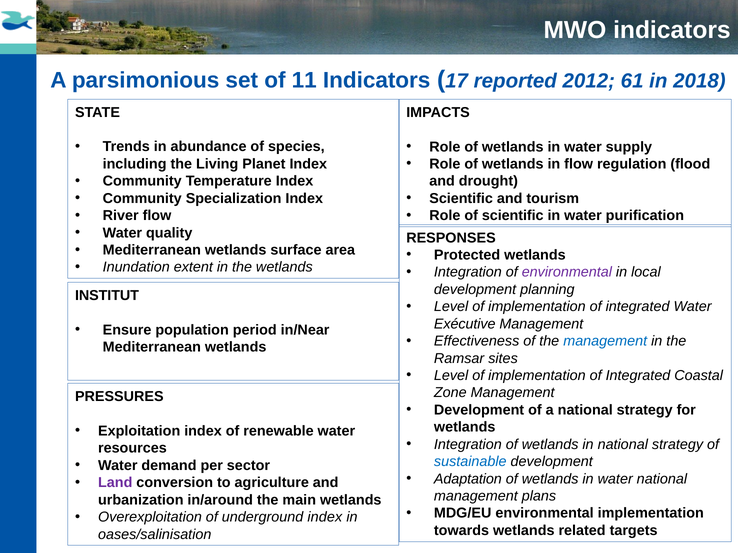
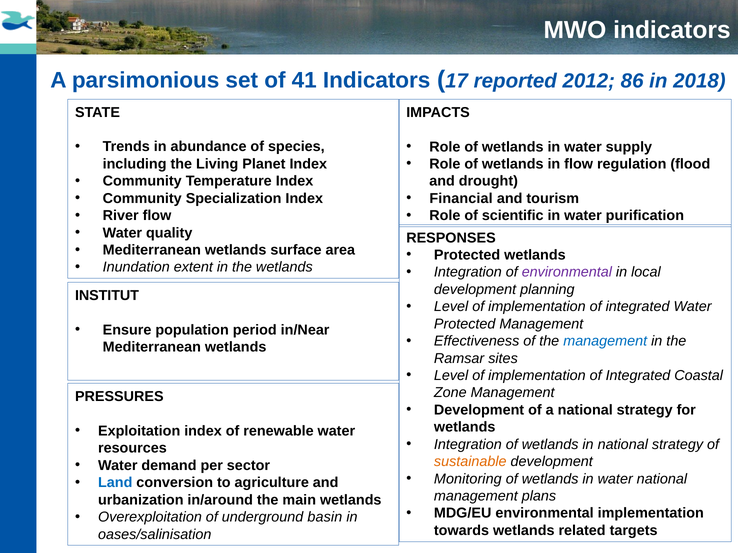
11: 11 -> 41
61: 61 -> 86
Scientific at (461, 199): Scientific -> Financial
Exécutive at (465, 324): Exécutive -> Protected
sustainable colour: blue -> orange
Adaptation: Adaptation -> Monitoring
Land colour: purple -> blue
underground index: index -> basin
